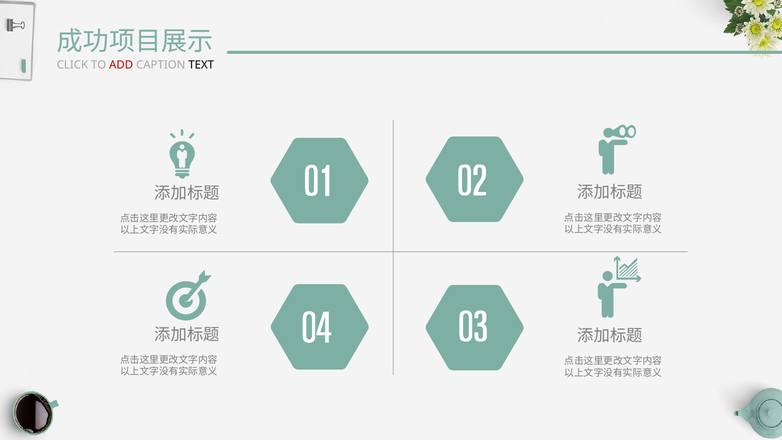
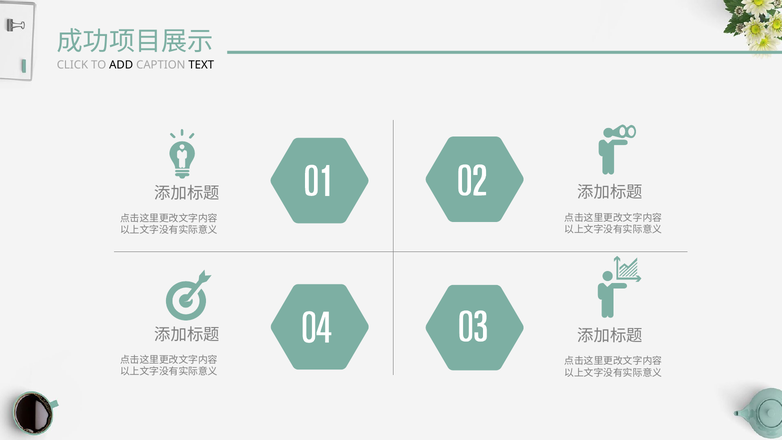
ADD colour: red -> black
